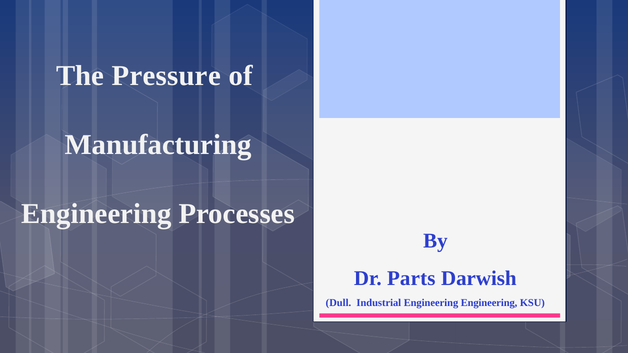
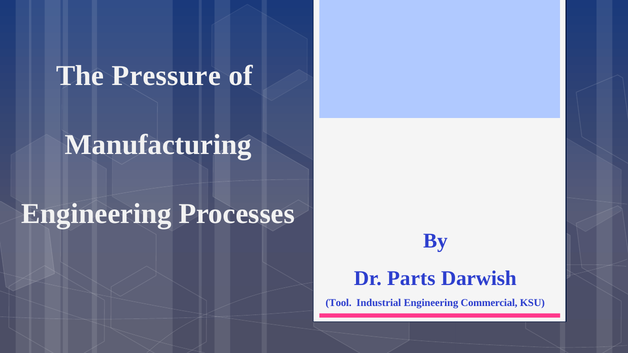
Dull: Dull -> Tool
Engineering Engineering: Engineering -> Commercial
